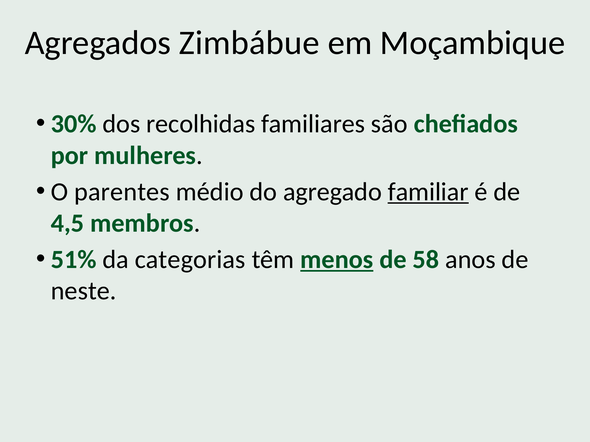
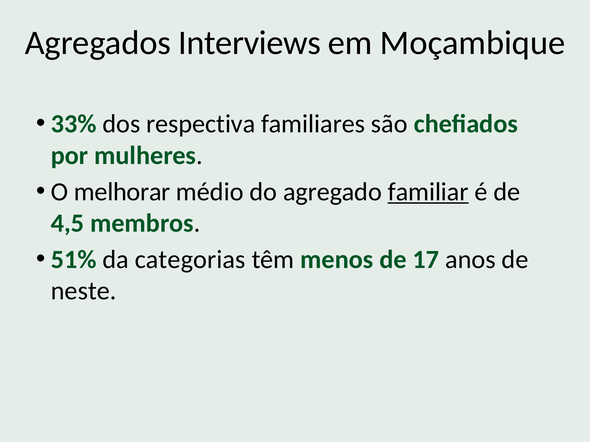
Zimbábue: Zimbábue -> Interviews
30%: 30% -> 33%
recolhidas: recolhidas -> respectiva
parentes: parentes -> melhorar
menos underline: present -> none
58: 58 -> 17
